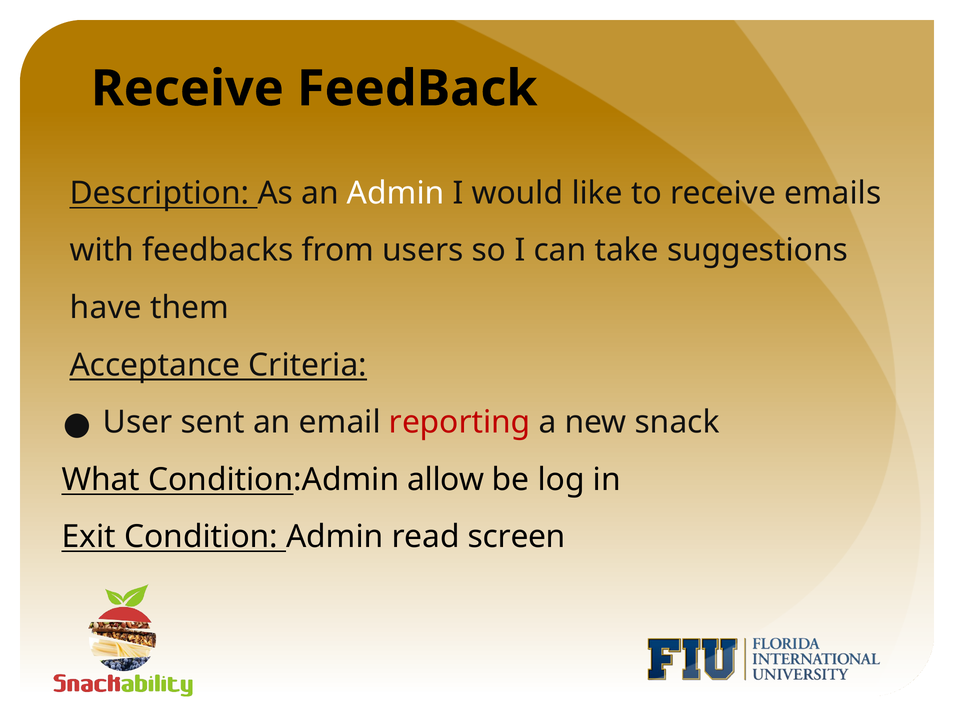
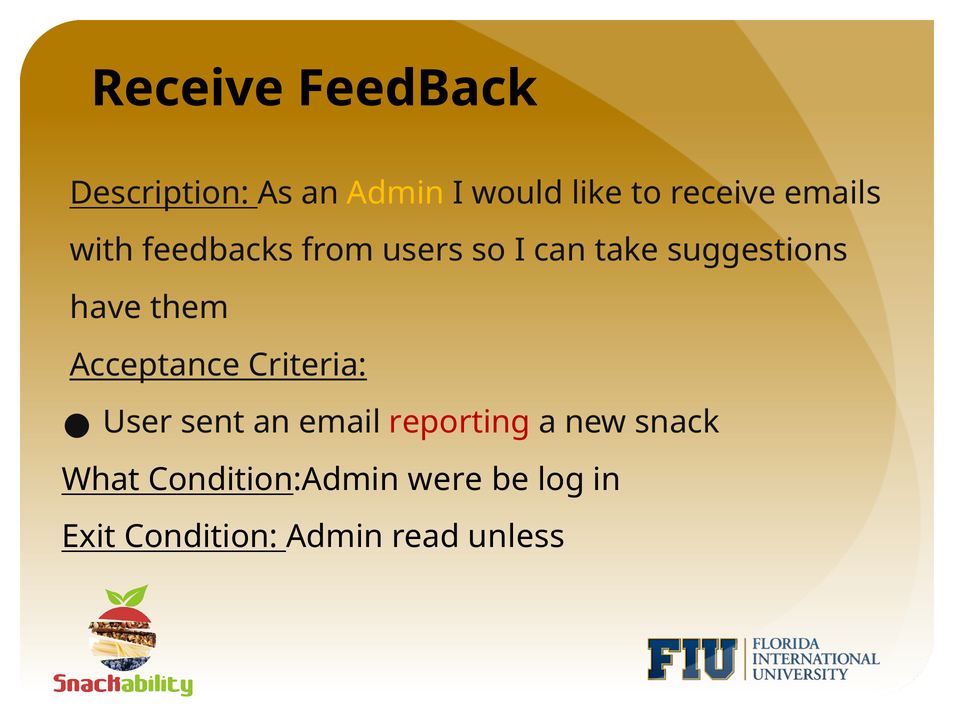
Admin at (396, 193) colour: white -> yellow
allow: allow -> were
screen: screen -> unless
